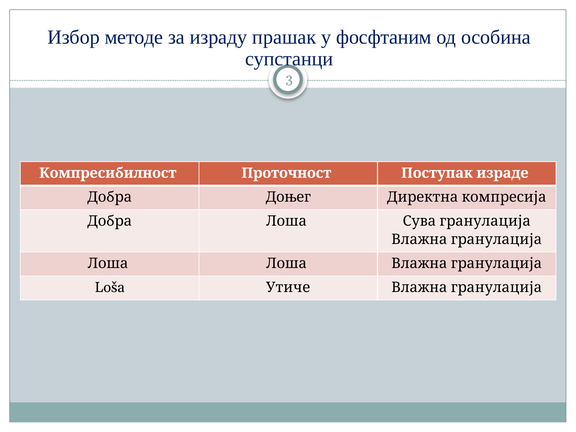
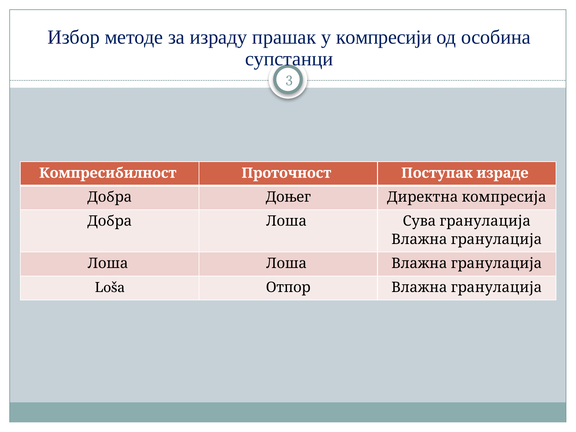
фосфтаним: фосфтаним -> компресији
Утиче: Утиче -> Отпор
